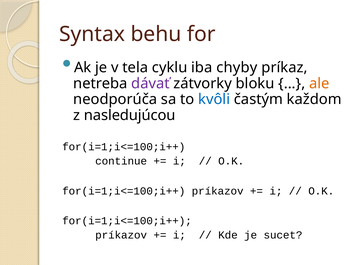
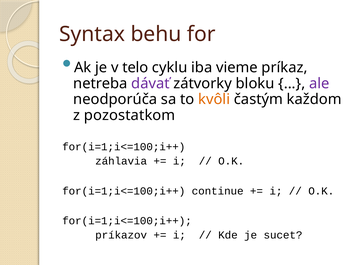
tela: tela -> telo
chyby: chyby -> vieme
ale colour: orange -> purple
kvôli colour: blue -> orange
nasledujúcou: nasledujúcou -> pozostatkom
continue: continue -> záhlavia
príkazov at (218, 191): príkazov -> continue
